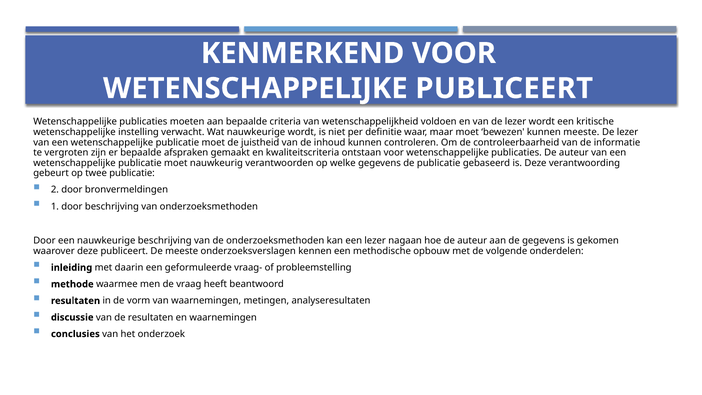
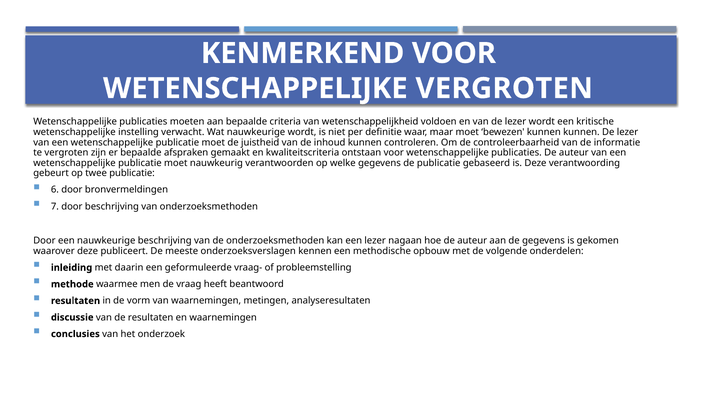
WETENSCHAPPELIJKE PUBLICEERT: PUBLICEERT -> VERGROTEN
kunnen meeste: meeste -> kunnen
2: 2 -> 6
1: 1 -> 7
